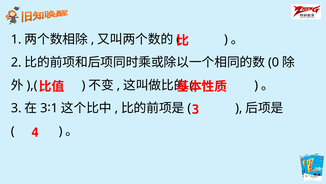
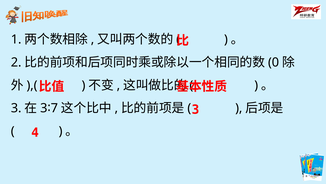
3 1: 1 -> 7
